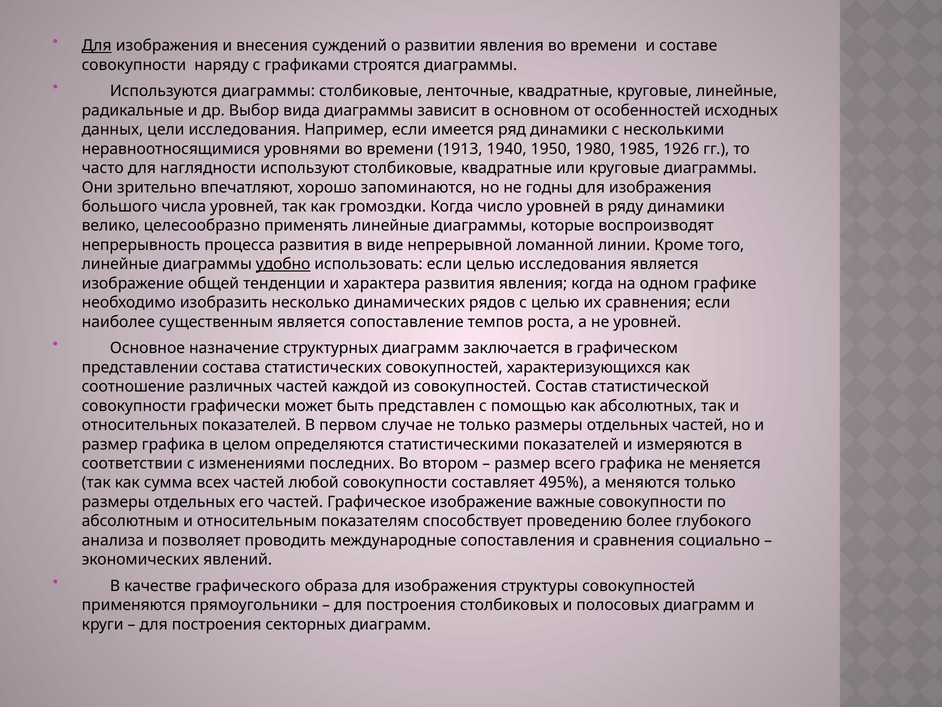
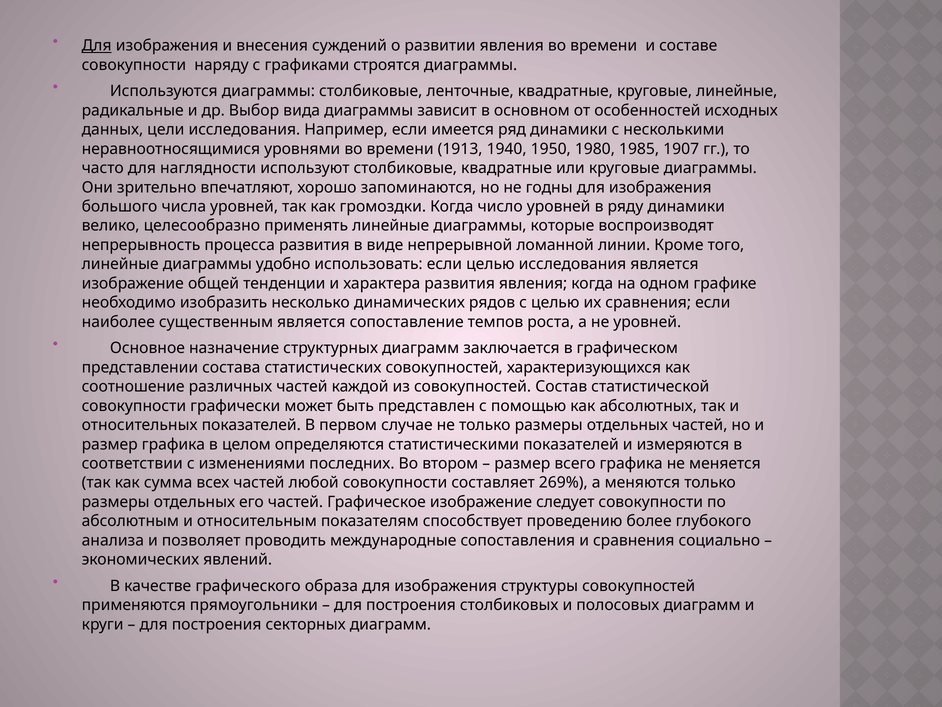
1926: 1926 -> 1907
удобно underline: present -> none
495%: 495% -> 269%
важные: важные -> следует
